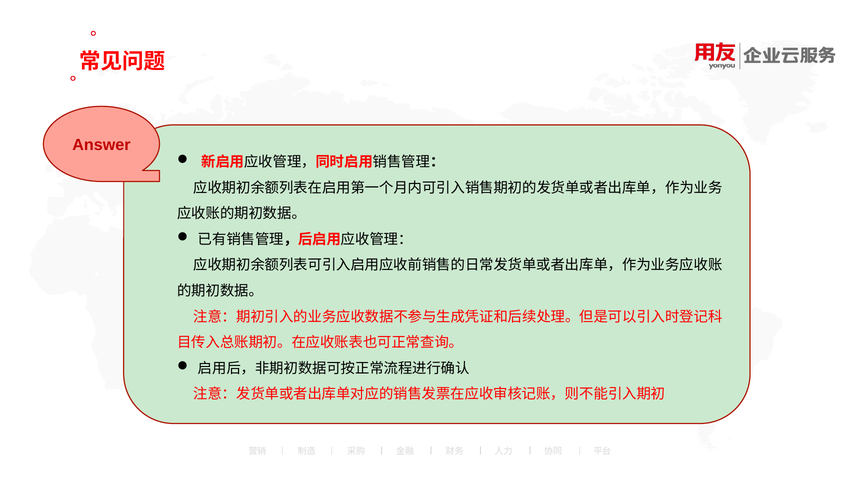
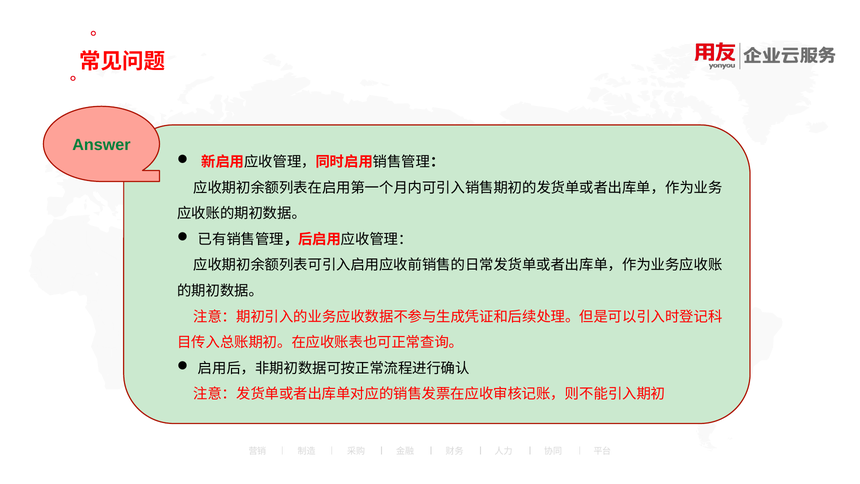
Answer colour: red -> green
